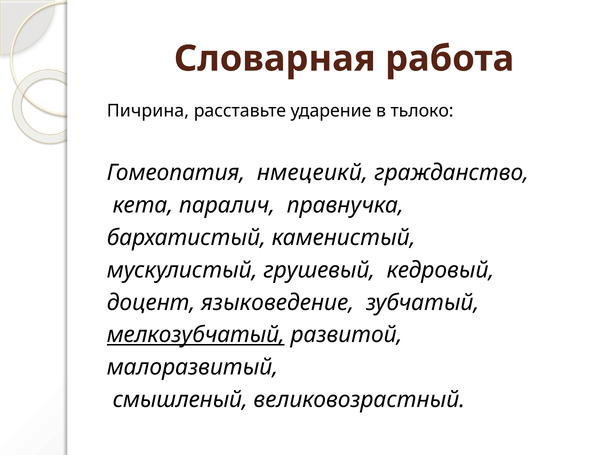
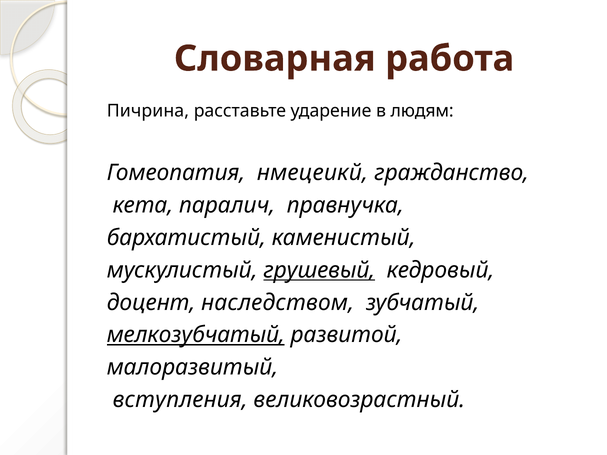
тьлоко: тьлоко -> людям
грушевый underline: none -> present
языковедение: языковедение -> наследством
смышленый: смышленый -> вступления
